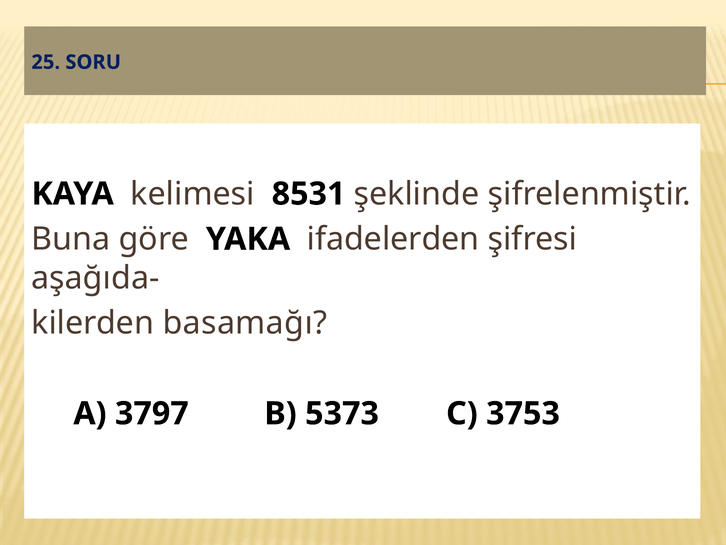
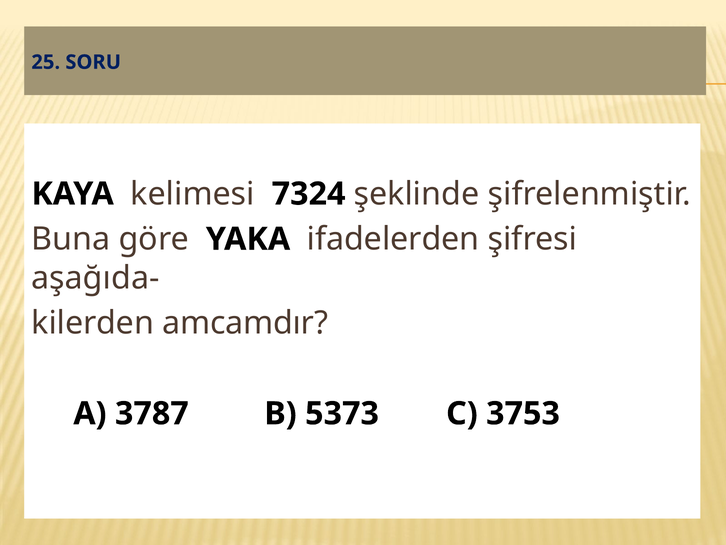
8531: 8531 -> 7324
basamağı: basamağı -> amcamdır
3797: 3797 -> 3787
